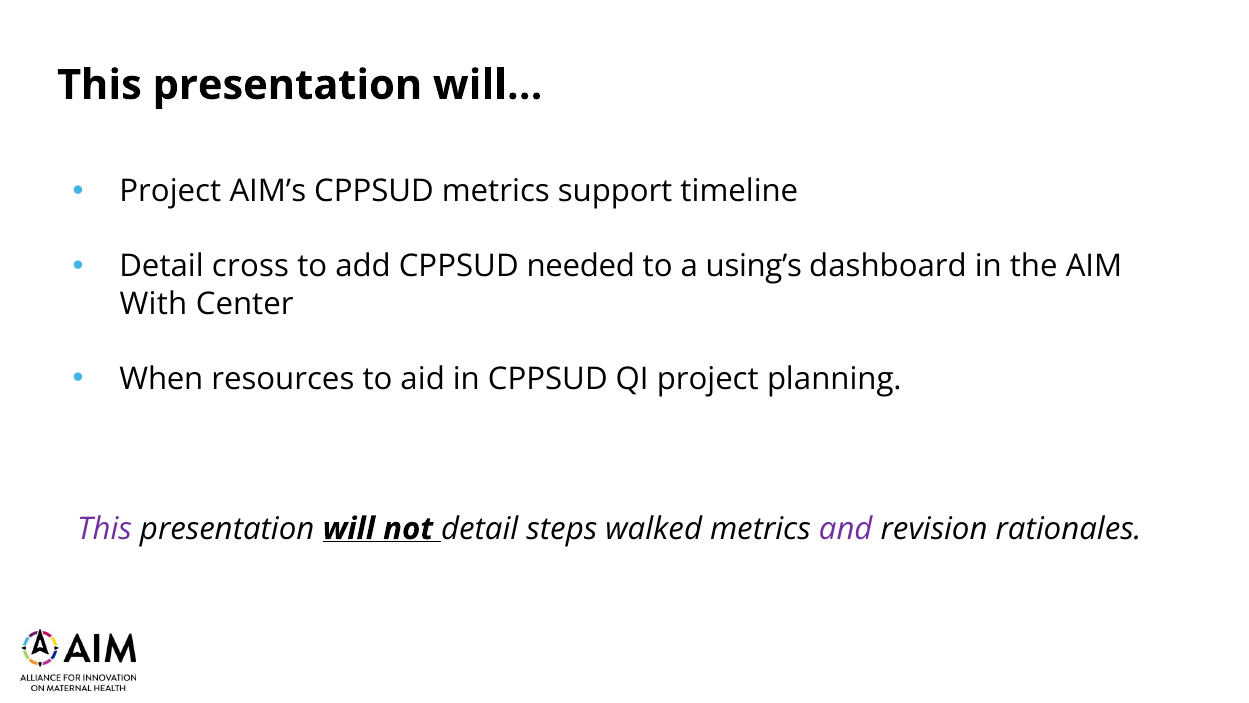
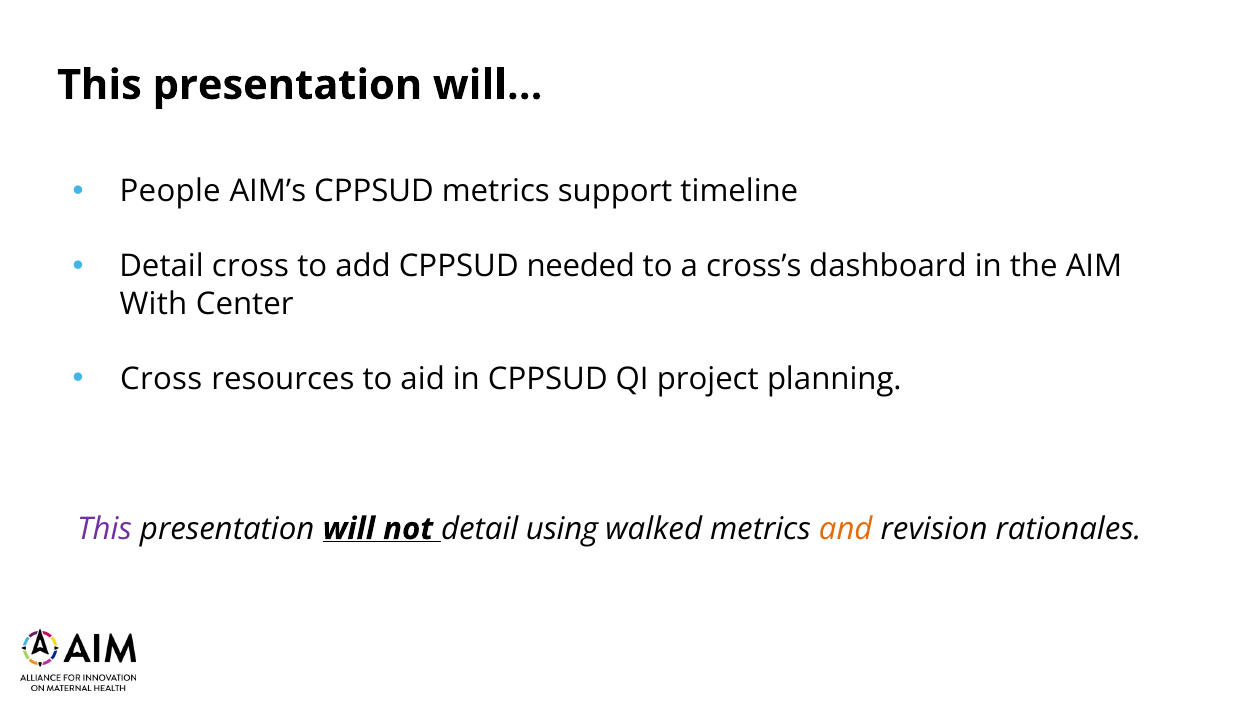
Project at (170, 191): Project -> People
using’s: using’s -> cross’s
When at (161, 379): When -> Cross
steps: steps -> using
and colour: purple -> orange
